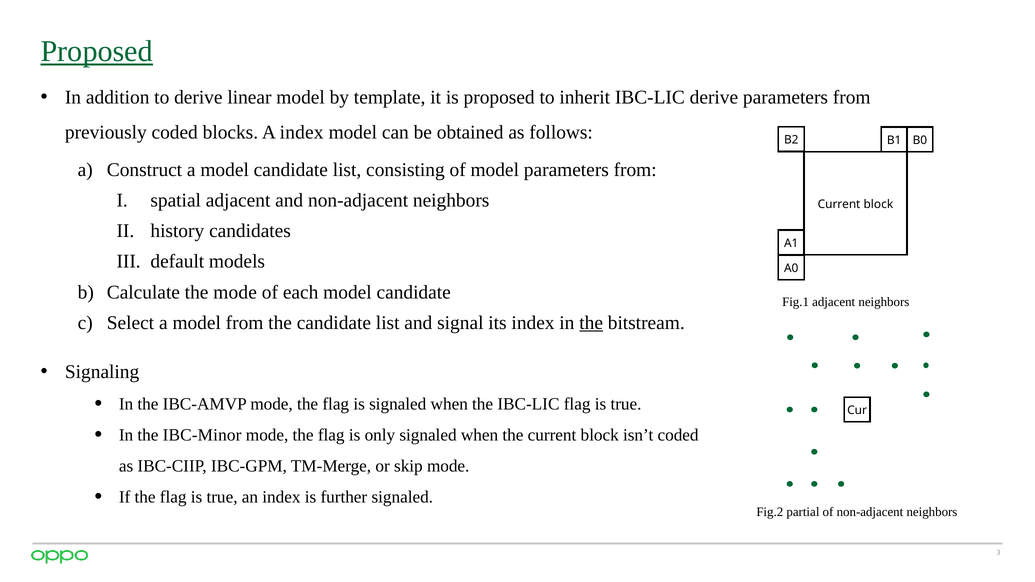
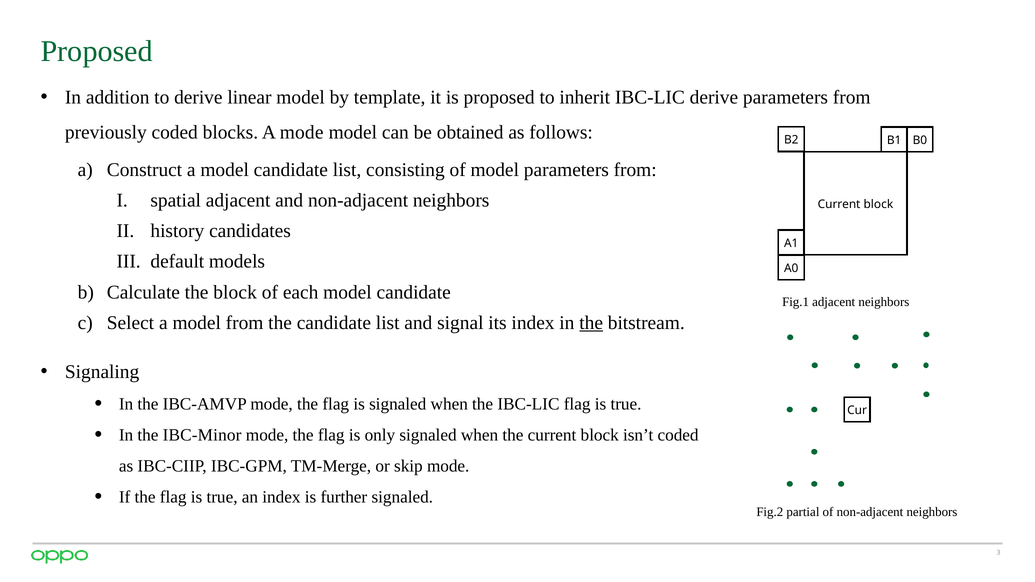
Proposed at (97, 52) underline: present -> none
A index: index -> mode
the mode: mode -> block
